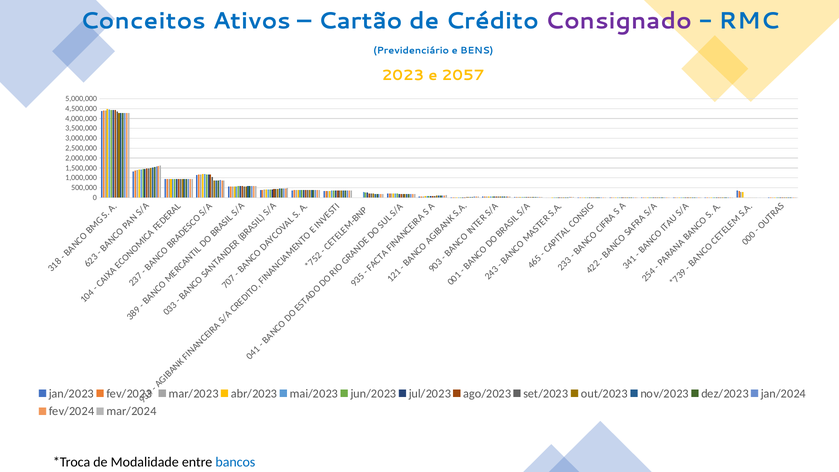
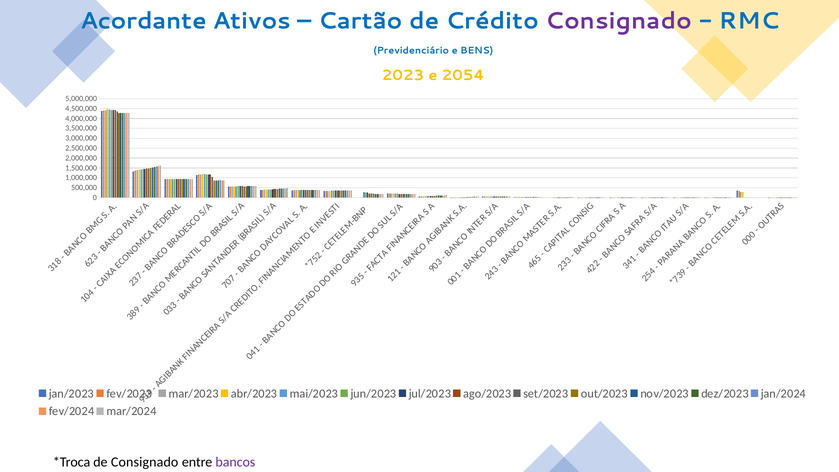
Conceitos: Conceitos -> Acordante
2057: 2057 -> 2054
de Modalidade: Modalidade -> Consignado
bancos colour: blue -> purple
